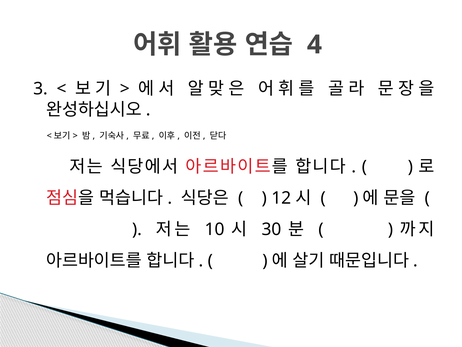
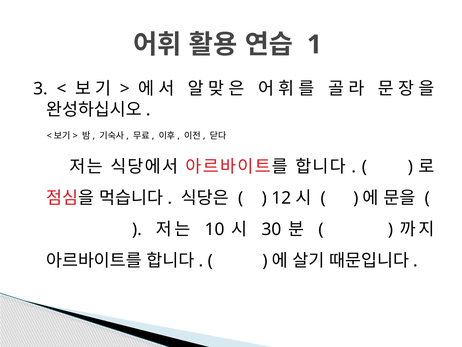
4: 4 -> 1
